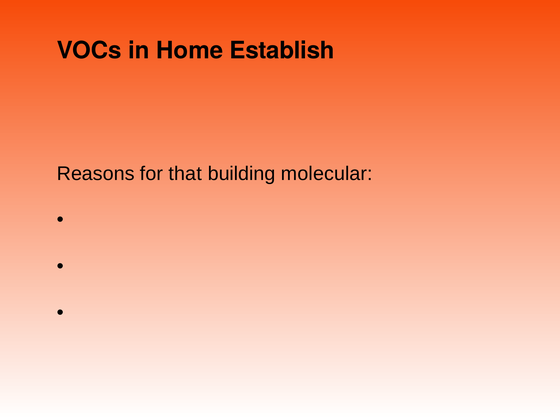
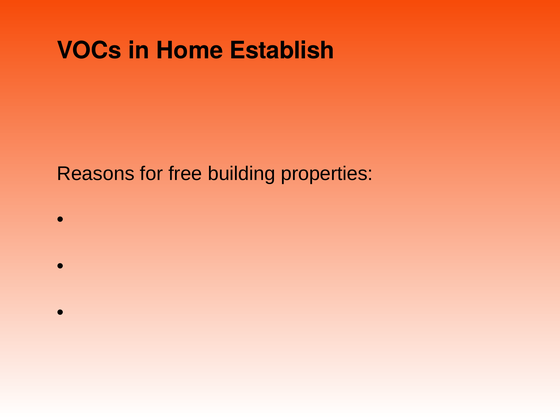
that: that -> free
molecular: molecular -> properties
